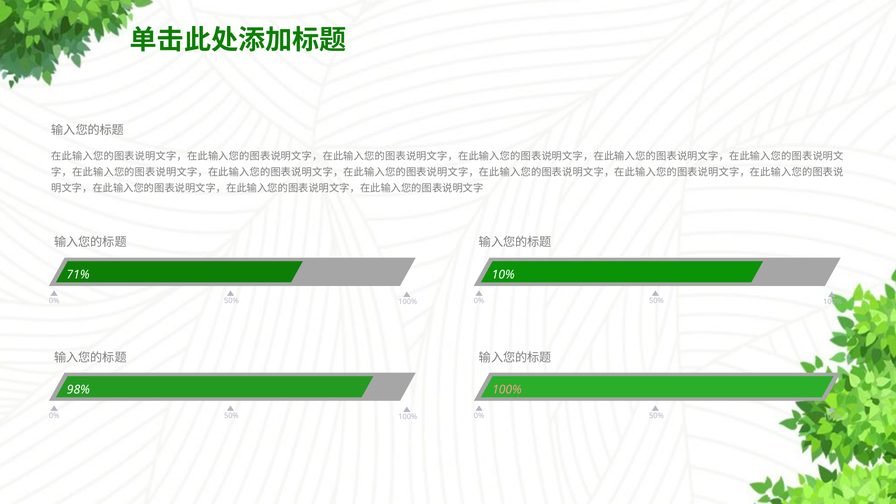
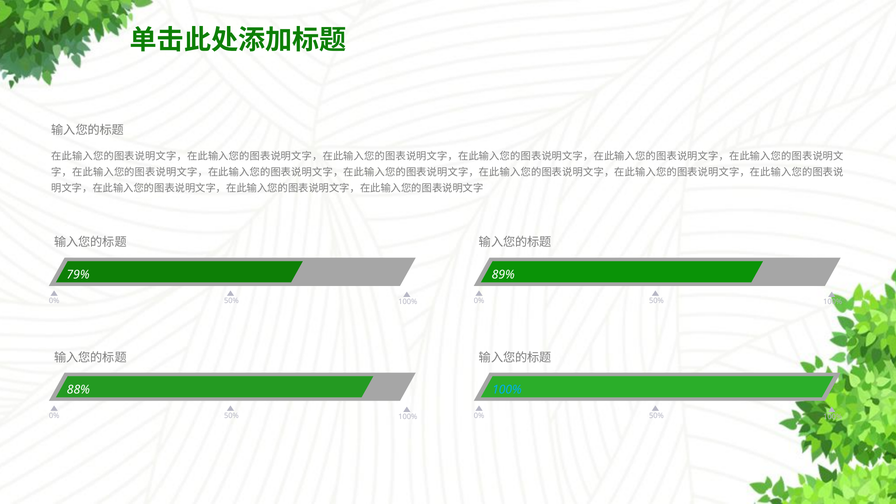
71%: 71% -> 79%
10%: 10% -> 89%
98%: 98% -> 88%
100% at (507, 390) colour: pink -> light blue
